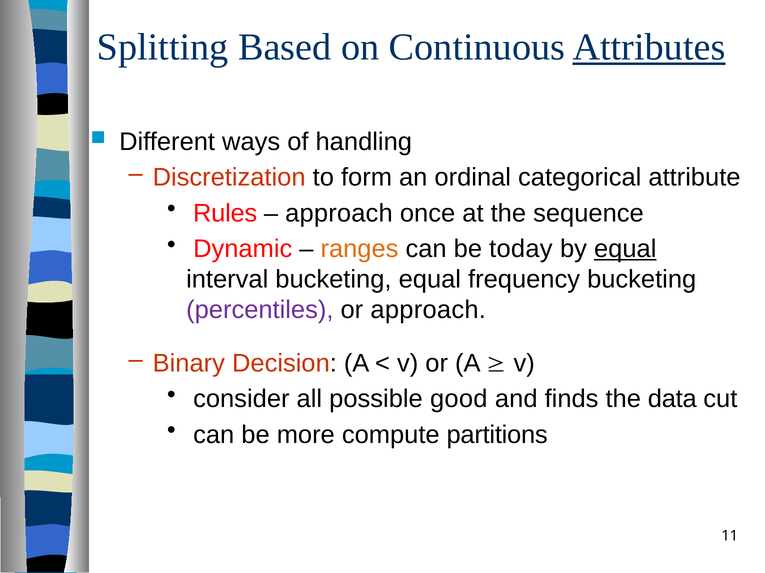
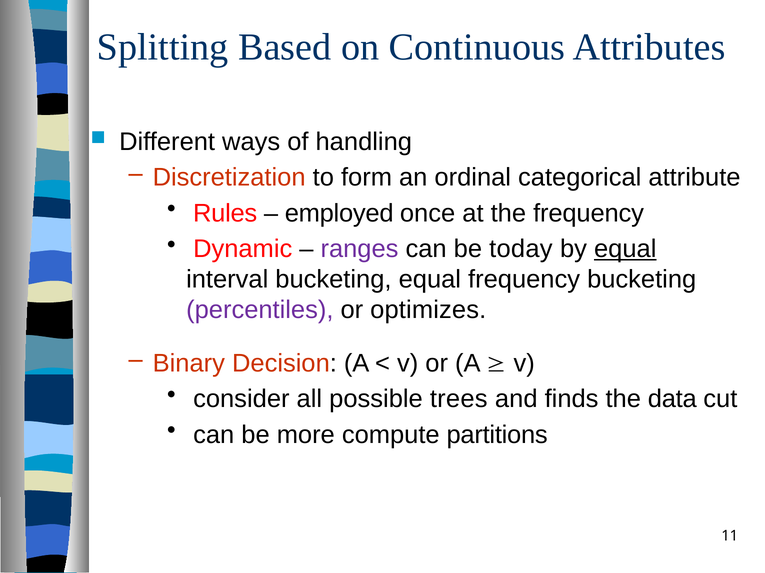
Attributes underline: present -> none
approach at (339, 213): approach -> employed
the sequence: sequence -> frequency
ranges colour: orange -> purple
or approach: approach -> optimizes
good: good -> trees
